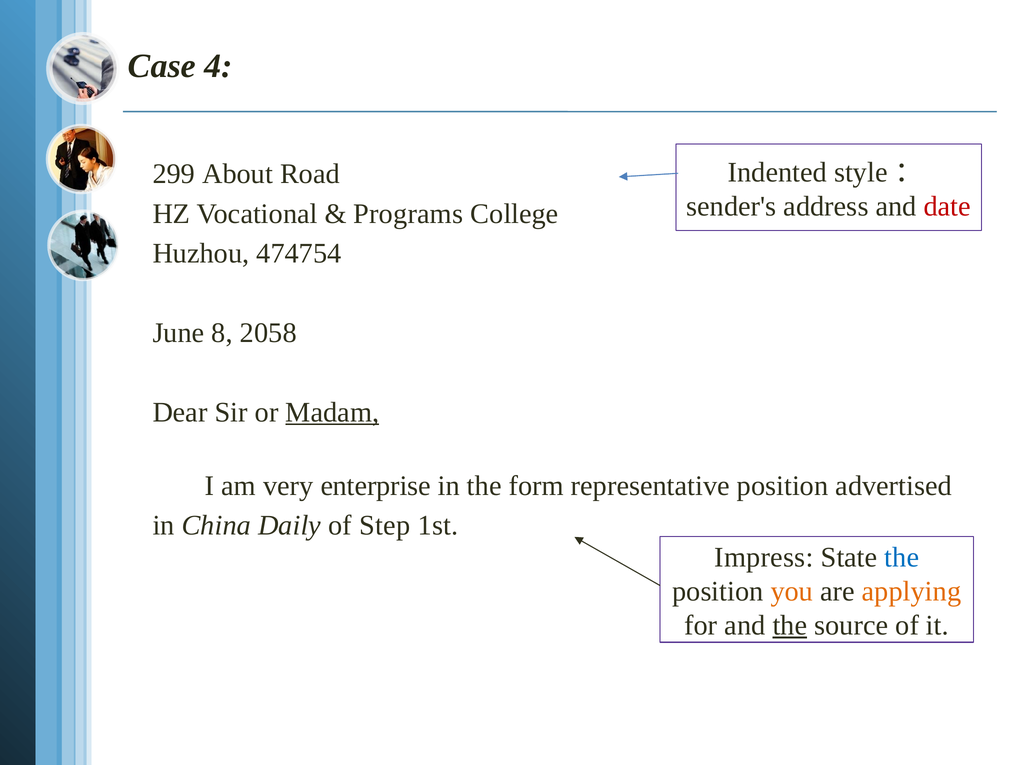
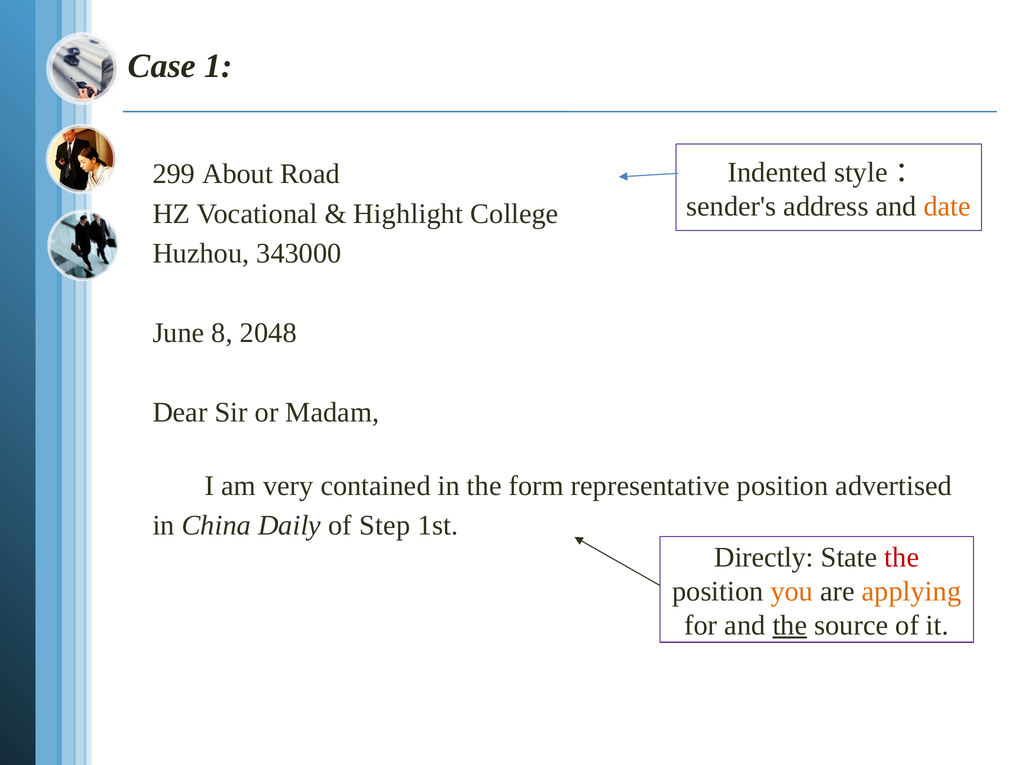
4: 4 -> 1
date colour: red -> orange
Programs: Programs -> Highlight
474754: 474754 -> 343000
2058: 2058 -> 2048
Madam underline: present -> none
enterprise: enterprise -> contained
Impress: Impress -> Directly
the at (902, 557) colour: blue -> red
